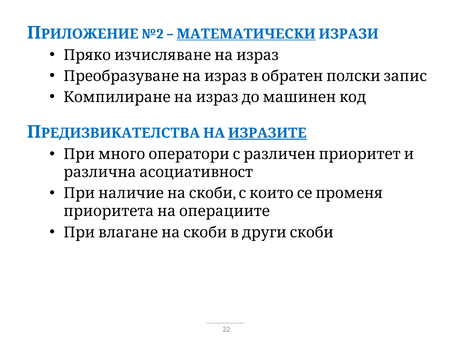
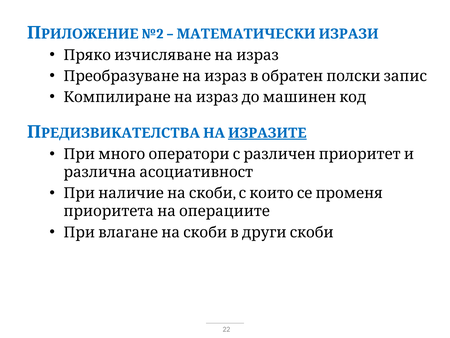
МАТЕМАТИЧЕСКИ underline: present -> none
